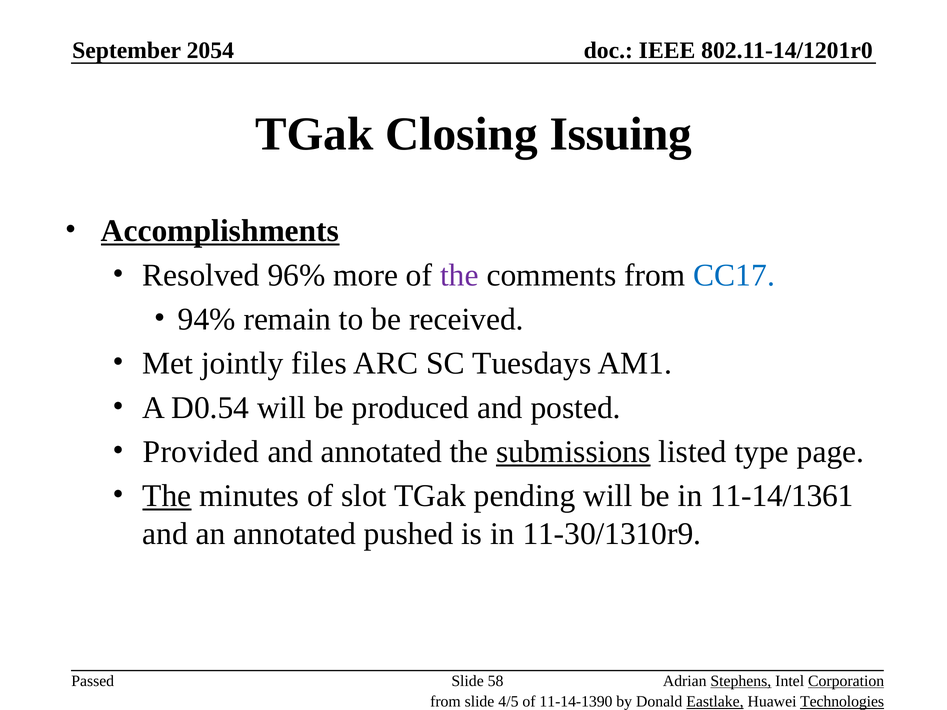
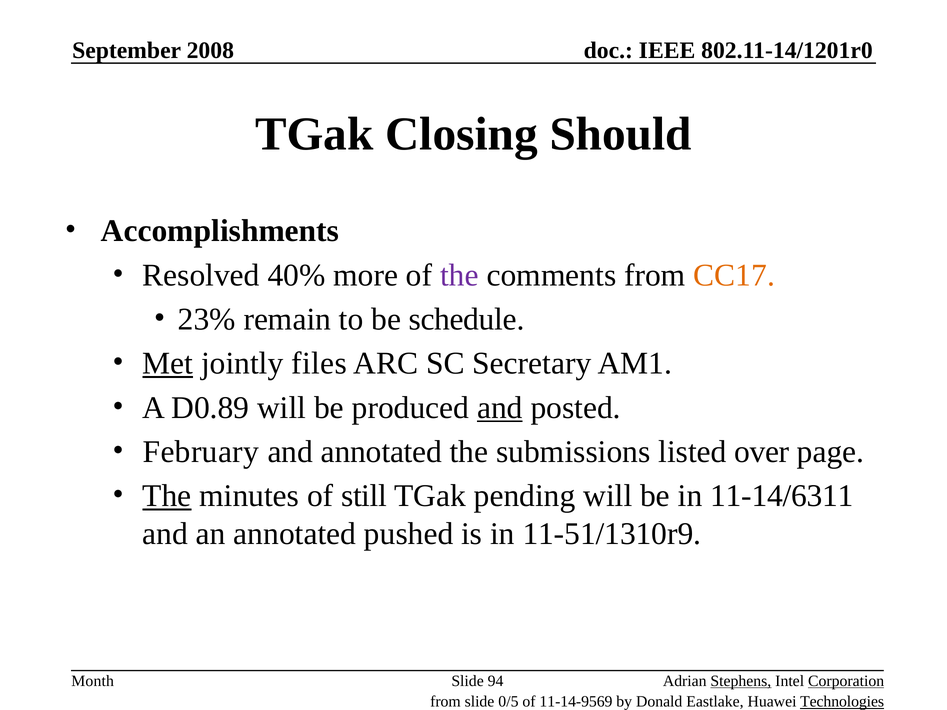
2054: 2054 -> 2008
Issuing: Issuing -> Should
Accomplishments underline: present -> none
96%: 96% -> 40%
CC17 colour: blue -> orange
94%: 94% -> 23%
received: received -> schedule
Met underline: none -> present
Tuesdays: Tuesdays -> Secretary
D0.54: D0.54 -> D0.89
and at (500, 408) underline: none -> present
Provided: Provided -> February
submissions underline: present -> none
type: type -> over
slot: slot -> still
11-14/1361: 11-14/1361 -> 11-14/6311
11-30/1310r9: 11-30/1310r9 -> 11-51/1310r9
Passed: Passed -> Month
58: 58 -> 94
4/5: 4/5 -> 0/5
11-14-1390: 11-14-1390 -> 11-14-9569
Eastlake underline: present -> none
